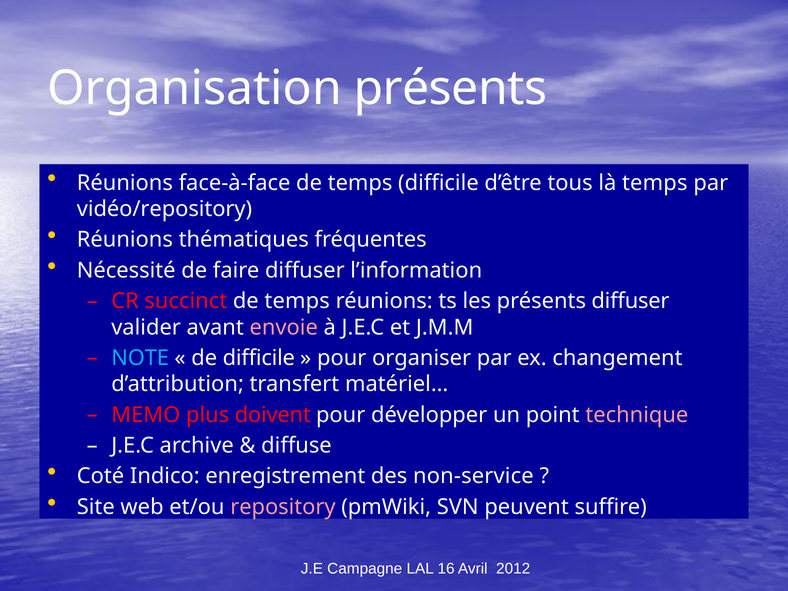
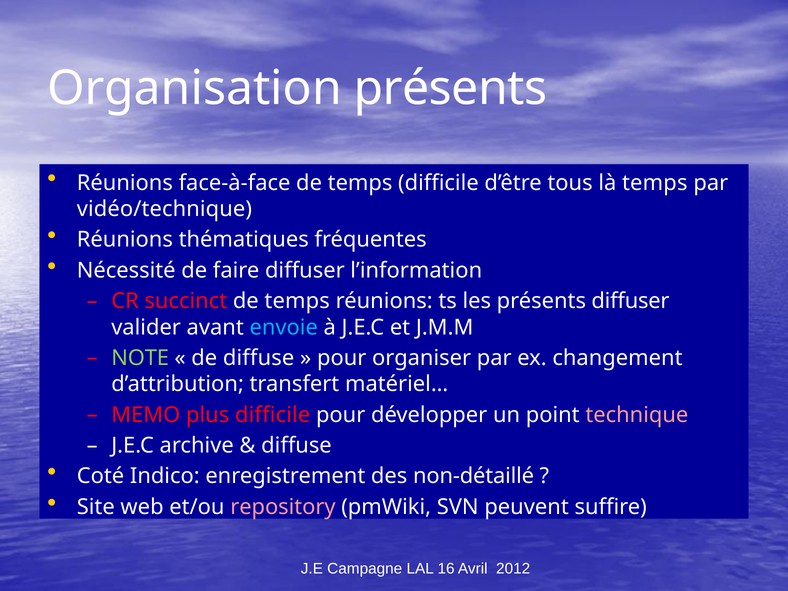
vidéo/repository: vidéo/repository -> vidéo/technique
envoie colour: pink -> light blue
NOTE colour: light blue -> light green
de difficile: difficile -> diffuse
plus doivent: doivent -> difficile
non-service: non-service -> non-détaillé
